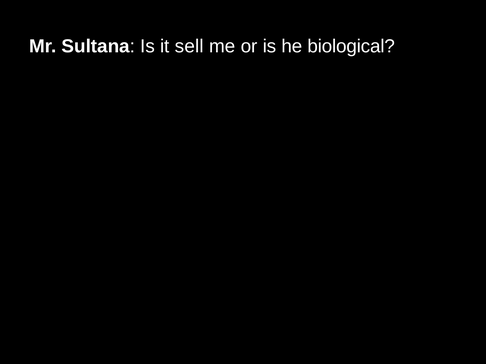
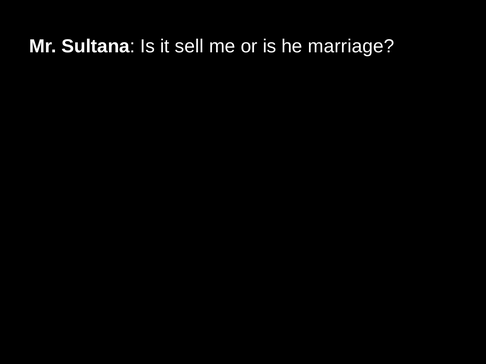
biological: biological -> marriage
